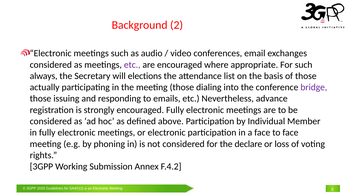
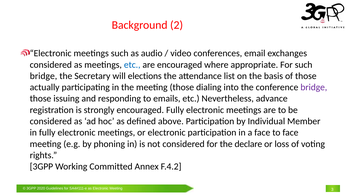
etc at (132, 65) colour: purple -> blue
always at (44, 76): always -> bridge
Submission: Submission -> Committed
